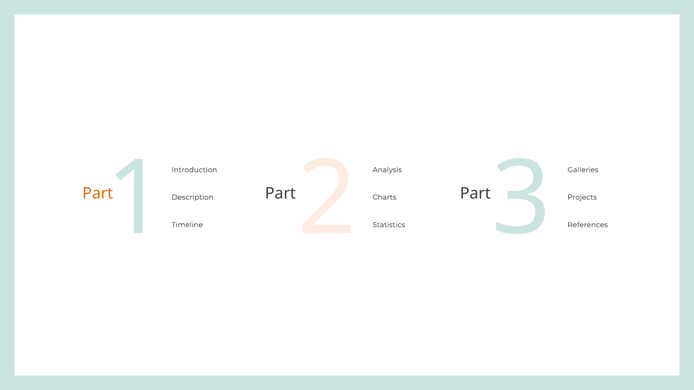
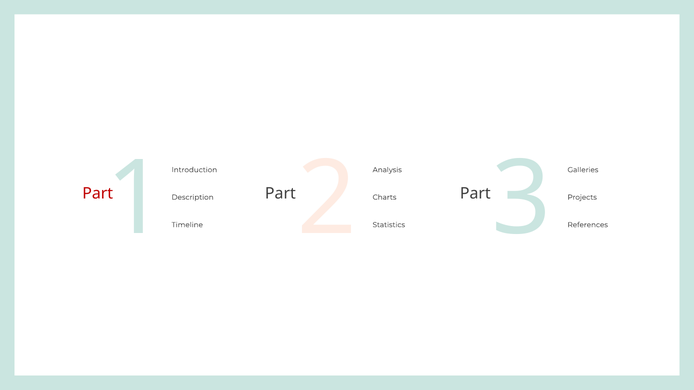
Part at (98, 194) colour: orange -> red
